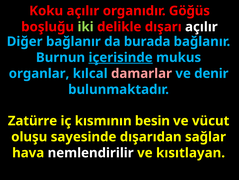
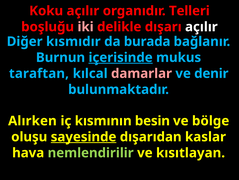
Göğüs: Göğüs -> Telleri
iki colour: light green -> pink
Diğer bağlanır: bağlanır -> kısmıdır
organlar: organlar -> taraftan
Zatürre: Zatürre -> Alırken
vücut: vücut -> bölge
sayesinde underline: none -> present
sağlar: sağlar -> kaslar
nemlendirilir colour: white -> light green
